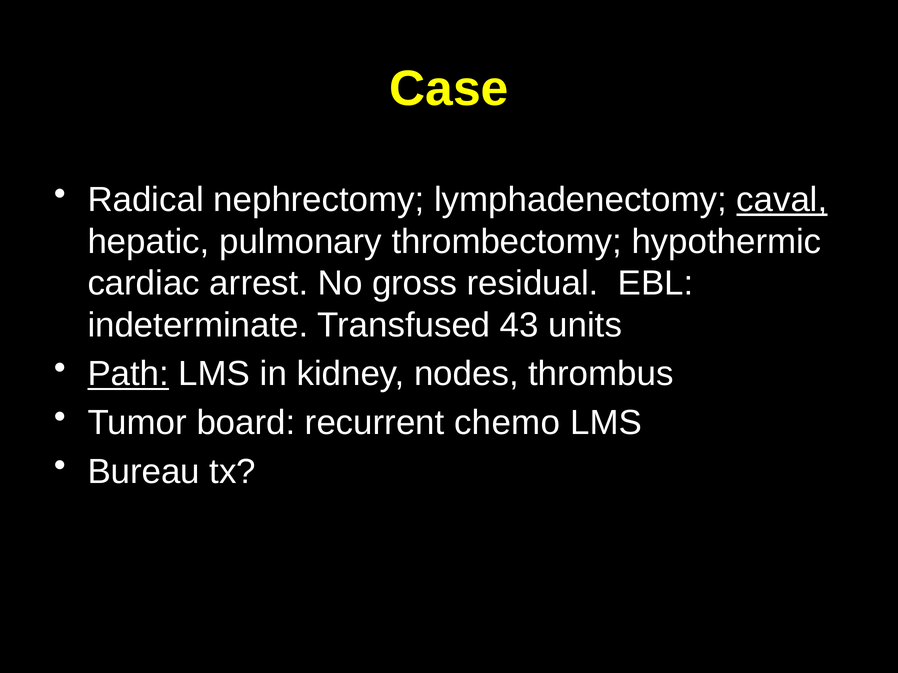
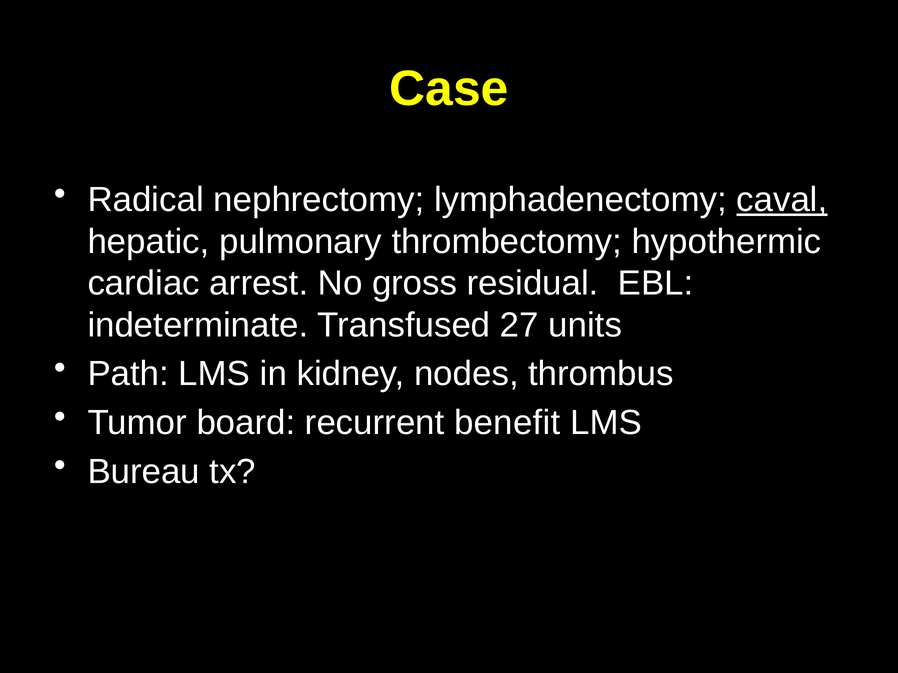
43: 43 -> 27
Path underline: present -> none
chemo: chemo -> benefit
